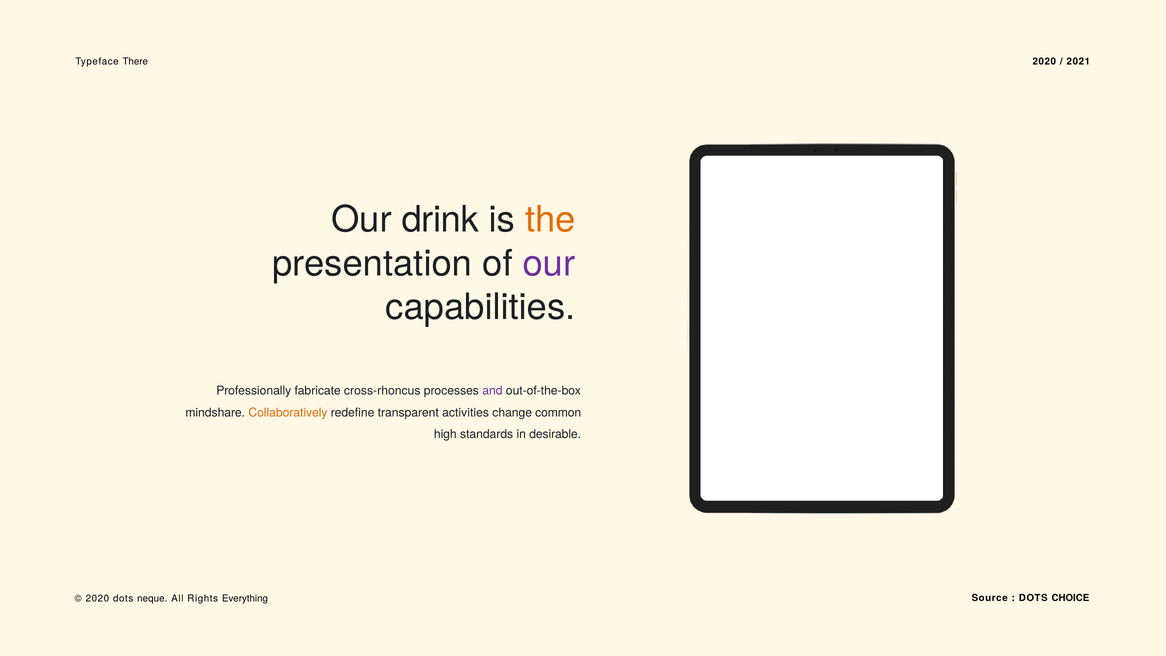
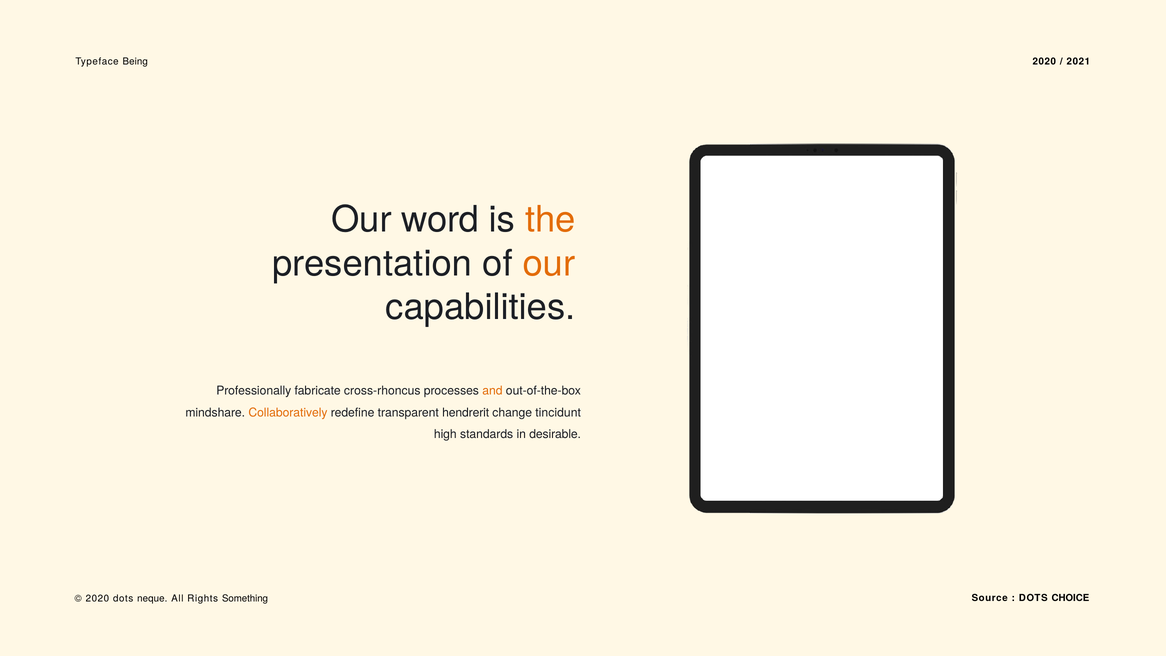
There: There -> Being
drink: drink -> word
our at (549, 263) colour: purple -> orange
and colour: purple -> orange
activities: activities -> hendrerit
common: common -> tincidunt
Everything: Everything -> Something
